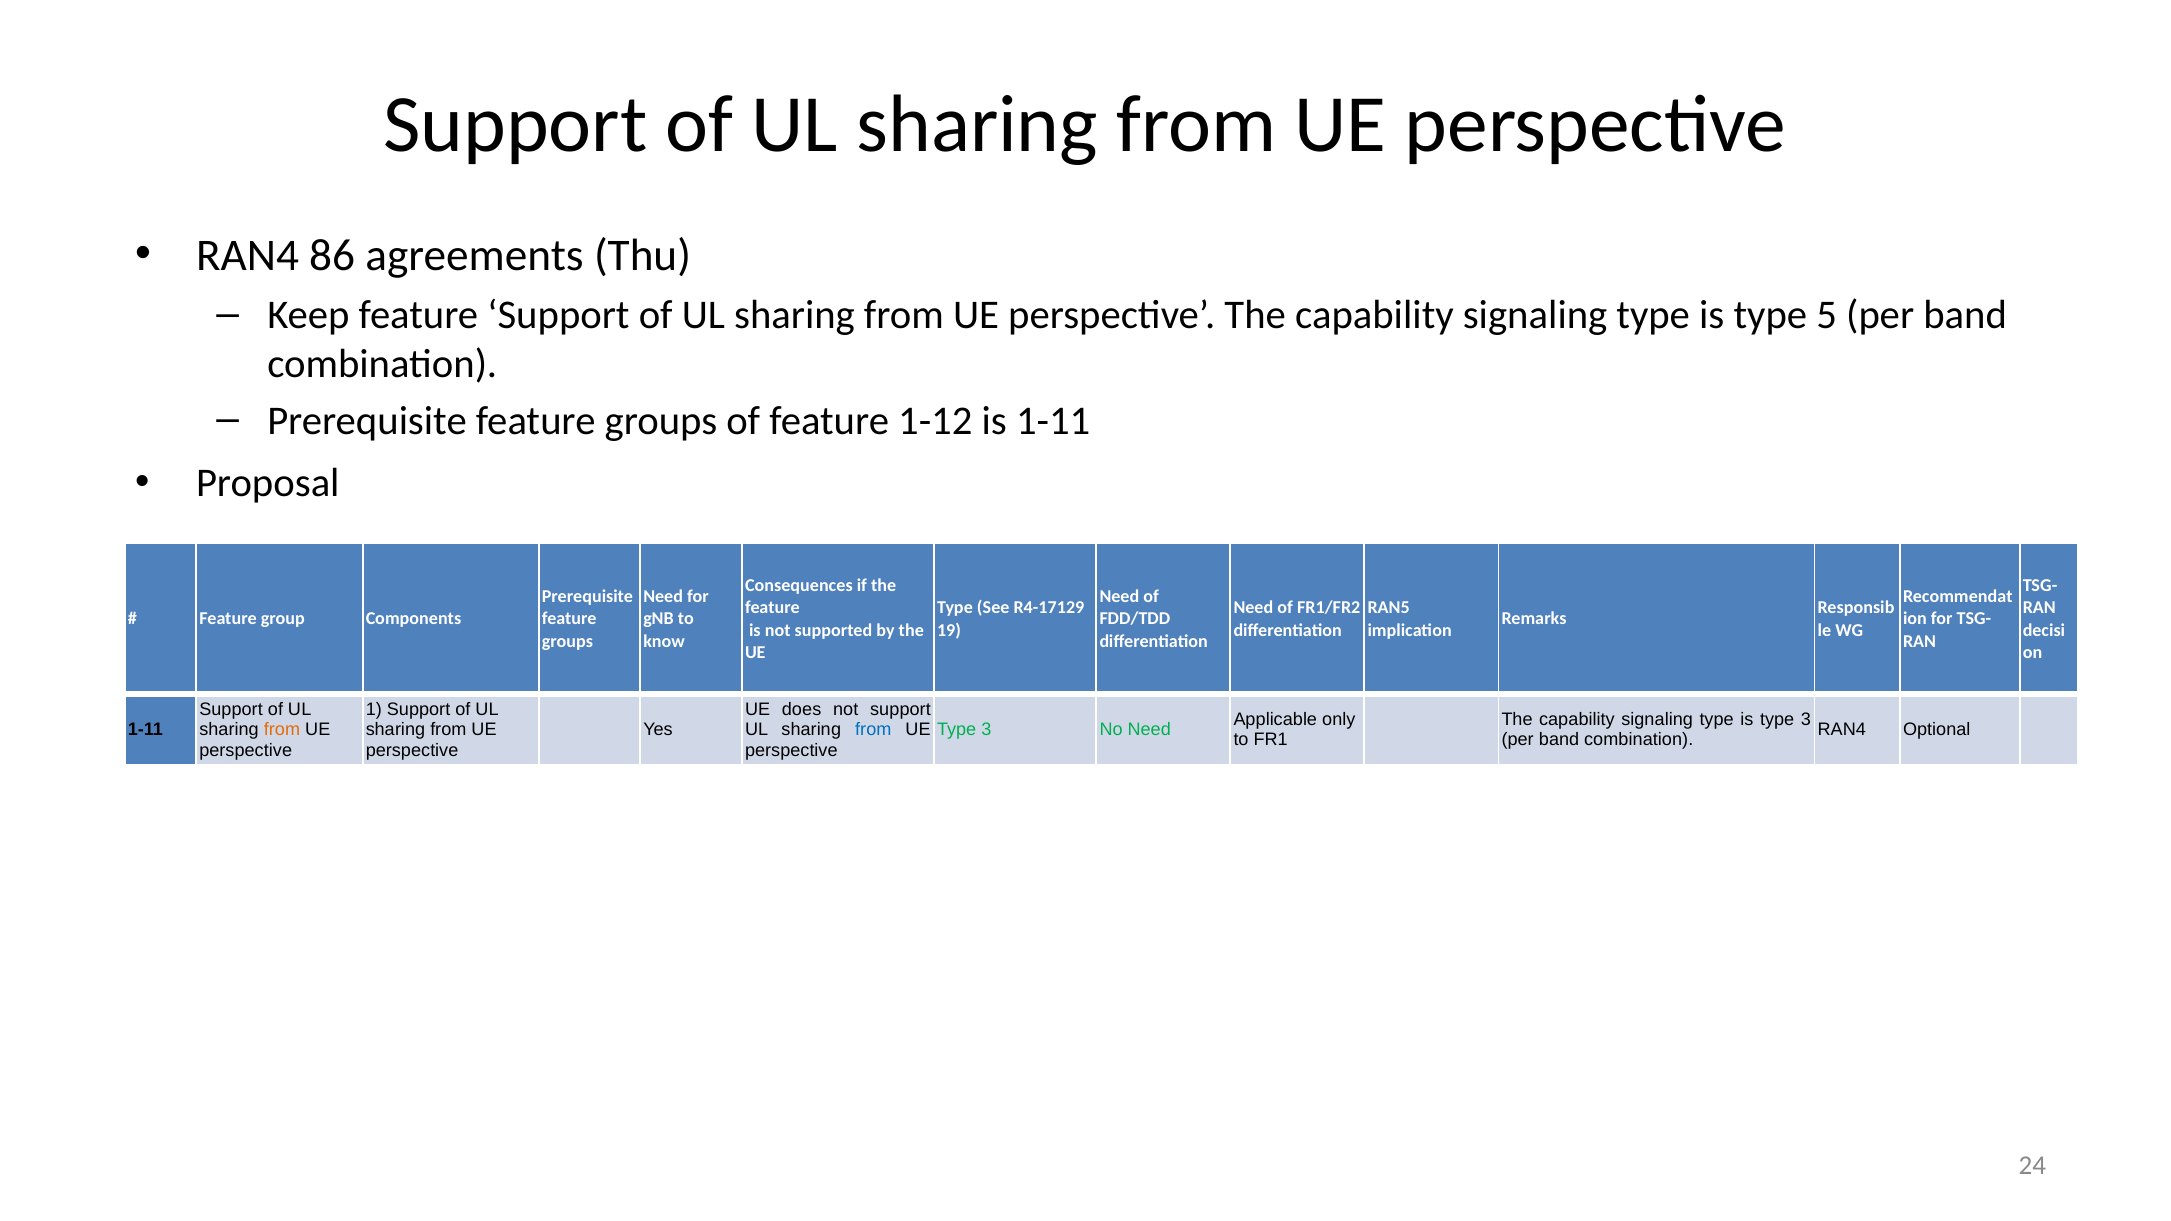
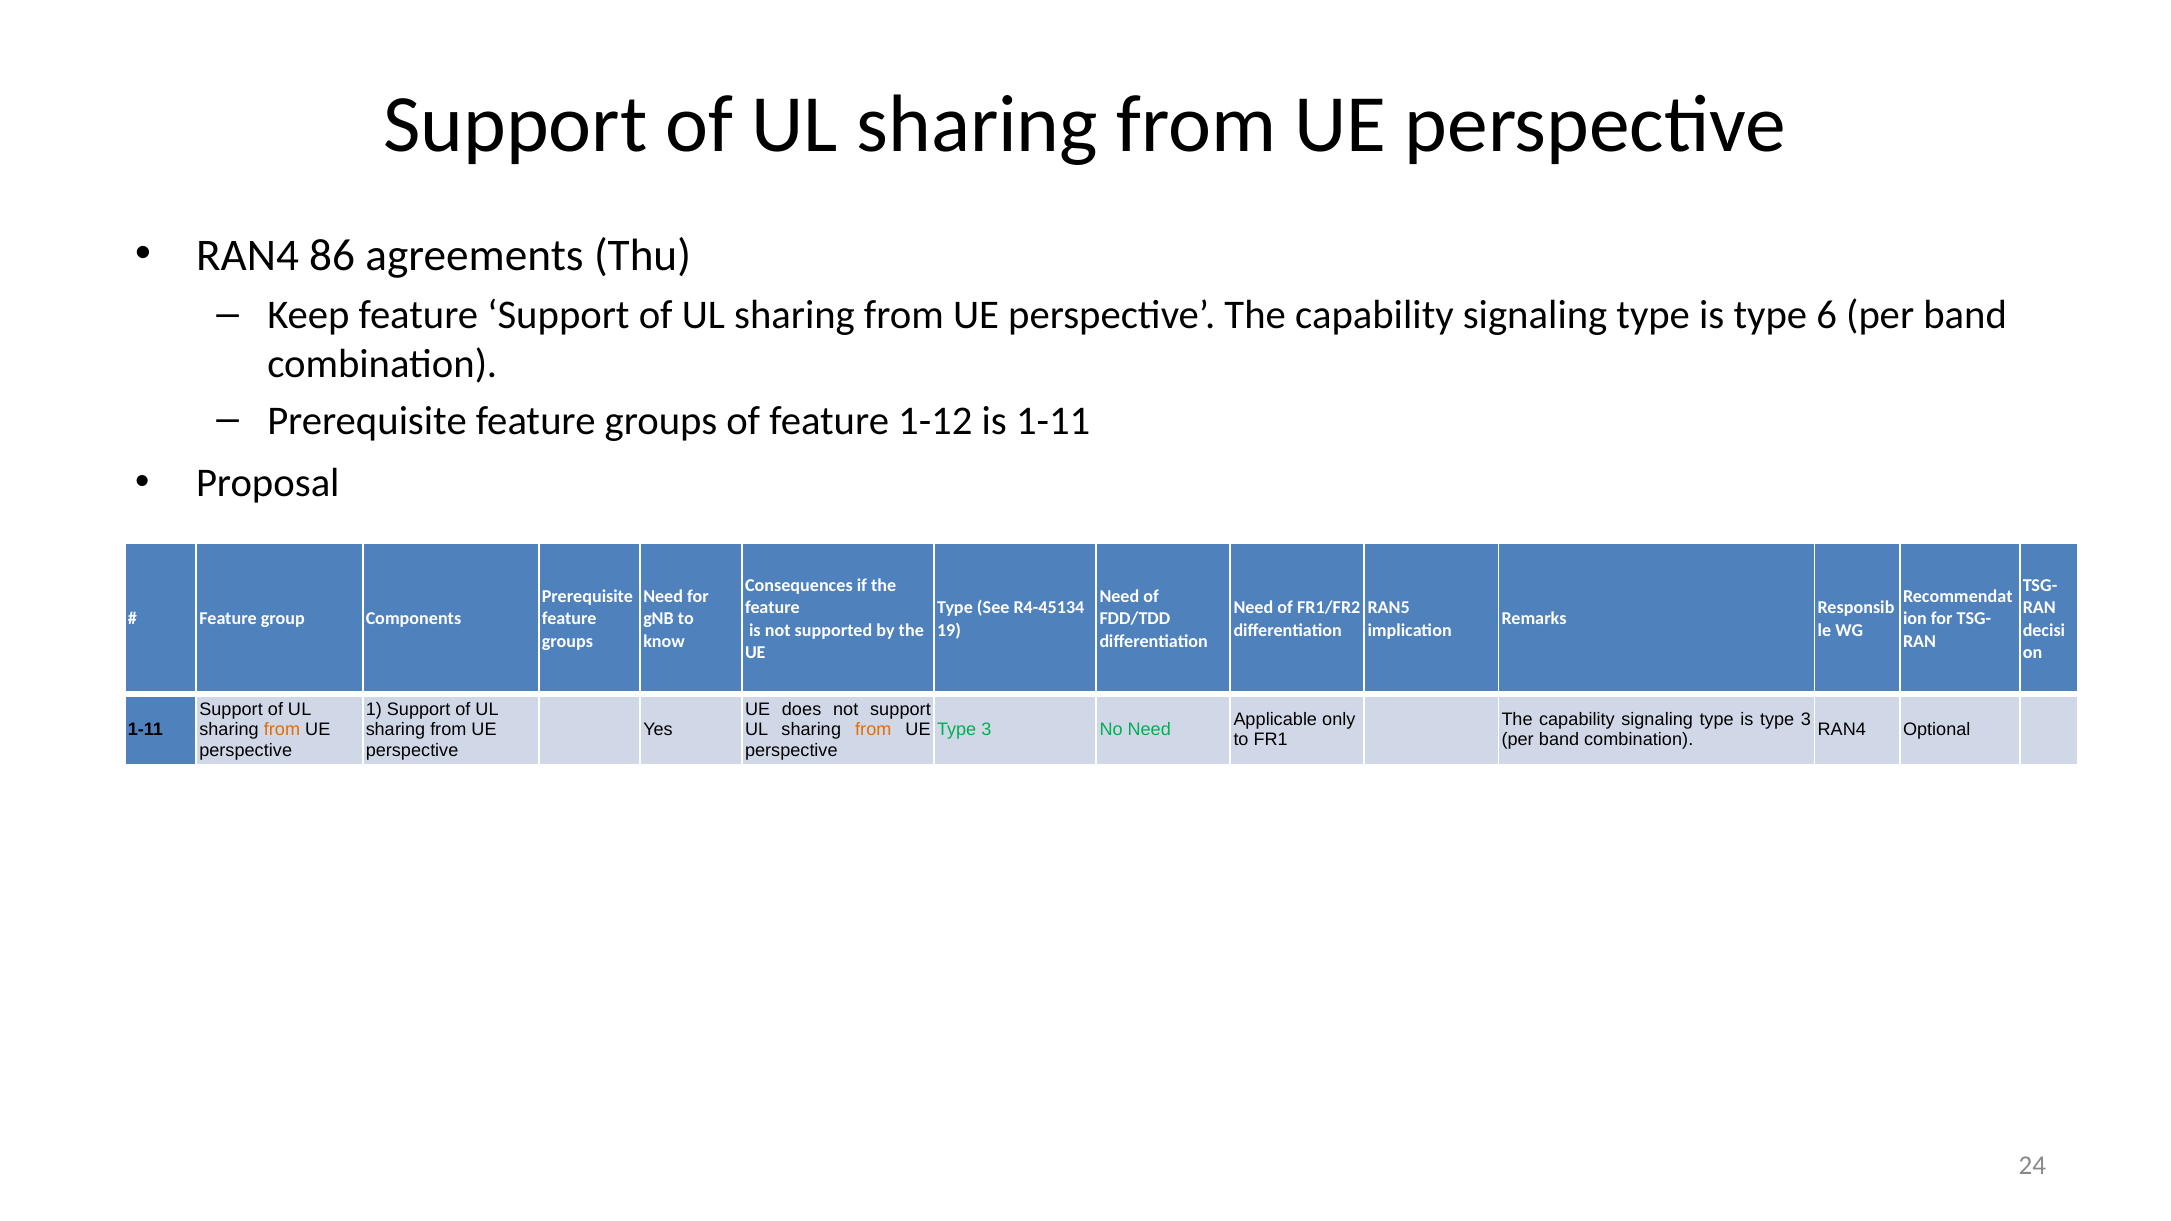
5: 5 -> 6
R4-17129: R4-17129 -> R4-45134
from at (873, 730) colour: blue -> orange
